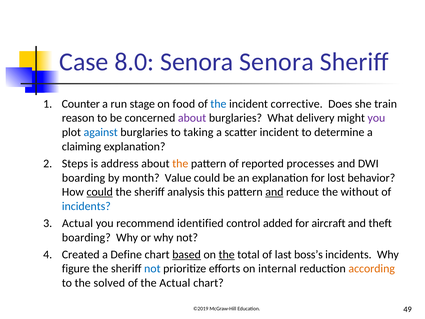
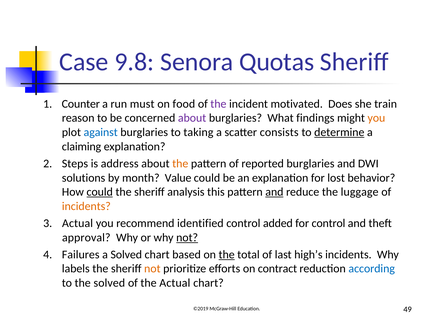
8.0: 8.0 -> 9.8
Senora Senora: Senora -> Quotas
stage: stage -> must
the at (218, 104) colour: blue -> purple
corrective: corrective -> motivated
delivery: delivery -> findings
you at (376, 118) colour: purple -> orange
scatter incident: incident -> consists
determine underline: none -> present
reported processes: processes -> burglaries
boarding at (84, 178): boarding -> solutions
without: without -> luggage
incidents at (86, 206) colour: blue -> orange
for aircraft: aircraft -> control
boarding at (86, 237): boarding -> approval
not at (187, 237) underline: none -> present
Created: Created -> Failures
a Define: Define -> Solved
based underline: present -> none
boss’s: boss’s -> high’s
figure: figure -> labels
not at (152, 269) colour: blue -> orange
internal: internal -> contract
according colour: orange -> blue
